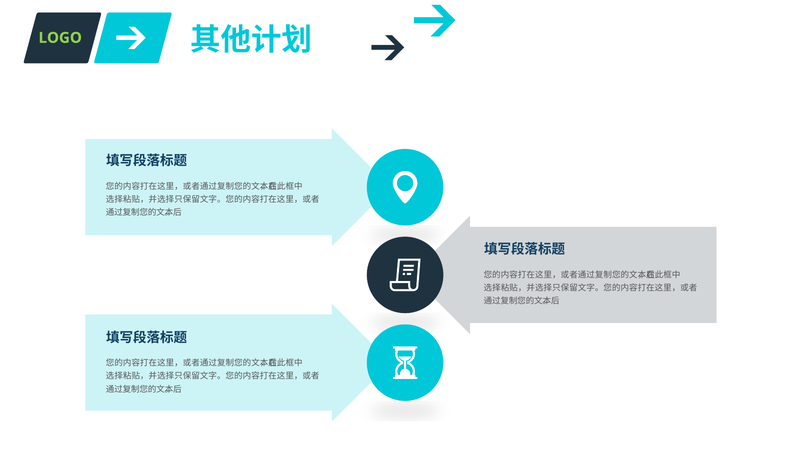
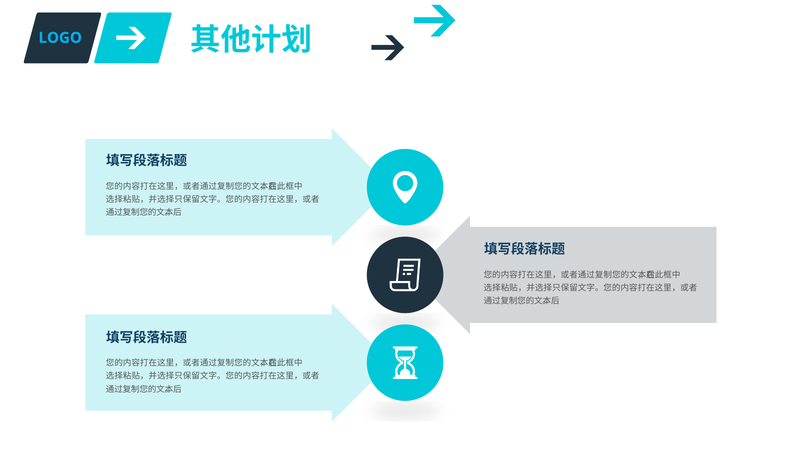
LOGO colour: light green -> light blue
